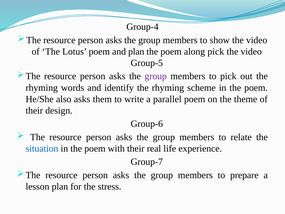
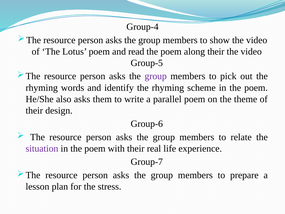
and plan: plan -> read
along pick: pick -> their
situation colour: blue -> purple
